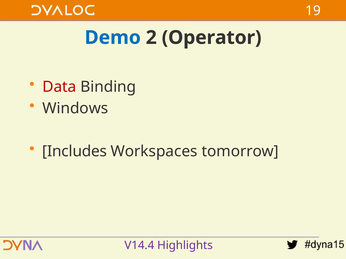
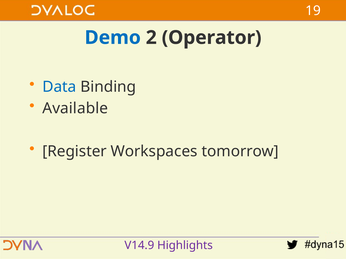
Data colour: red -> blue
Windows: Windows -> Available
Includes: Includes -> Register
V14.4: V14.4 -> V14.9
